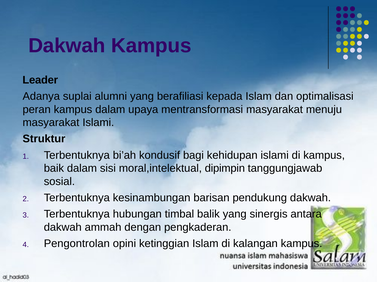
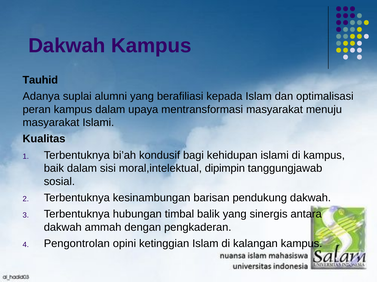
Leader: Leader -> Tauhid
Struktur: Struktur -> Kualitas
